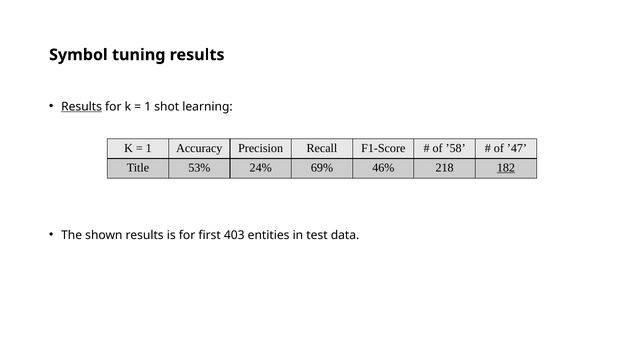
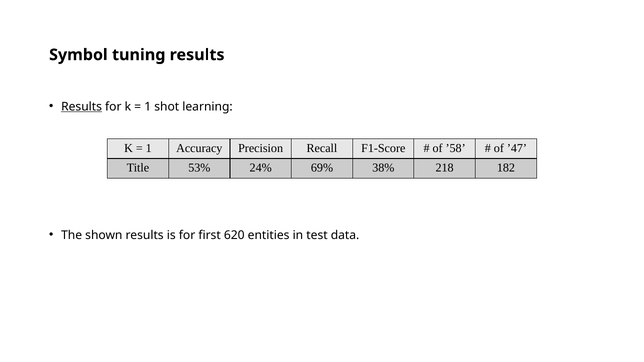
46%: 46% -> 38%
182 underline: present -> none
403: 403 -> 620
